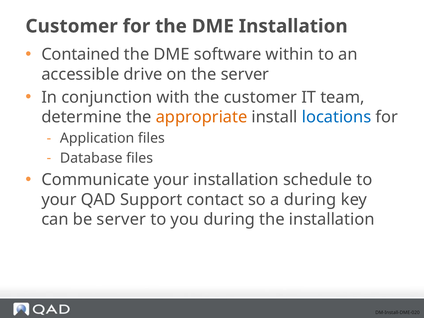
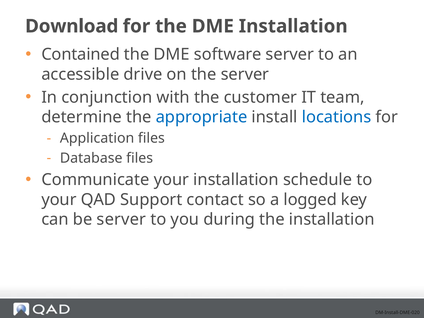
Customer at (72, 26): Customer -> Download
software within: within -> server
appropriate colour: orange -> blue
a during: during -> logged
